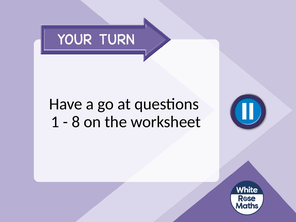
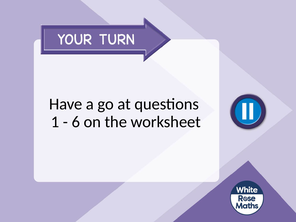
8: 8 -> 6
